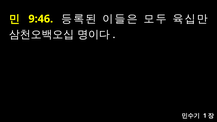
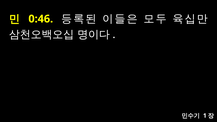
9:46: 9:46 -> 0:46
